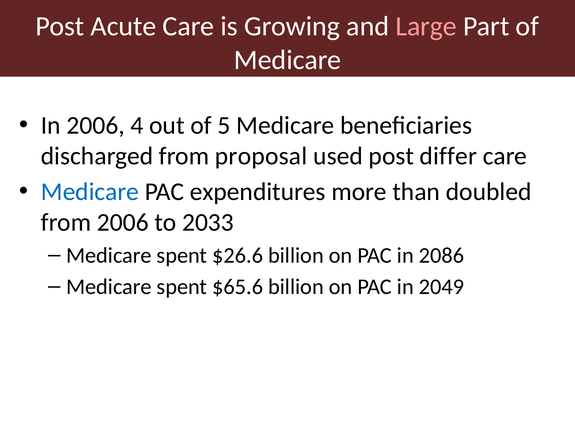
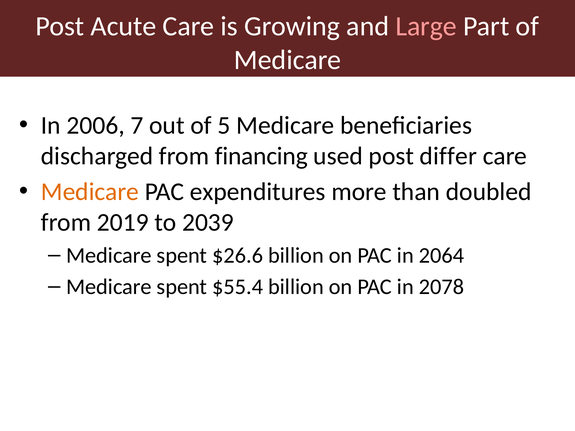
4: 4 -> 7
proposal: proposal -> financing
Medicare at (90, 192) colour: blue -> orange
from 2006: 2006 -> 2019
2033: 2033 -> 2039
2086: 2086 -> 2064
$65.6: $65.6 -> $55.4
2049: 2049 -> 2078
